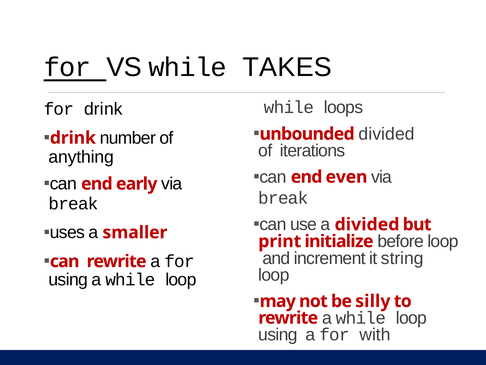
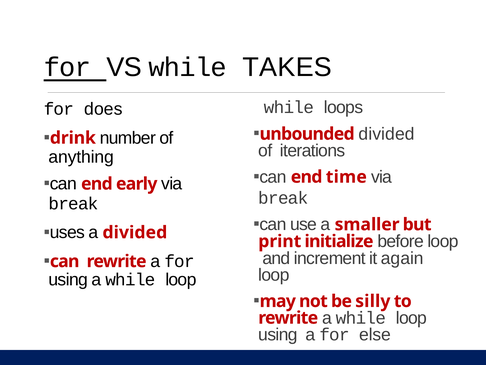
for drink: drink -> does
even: even -> time
a divided: divided -> smaller
a smaller: smaller -> divided
string: string -> again
with: with -> else
